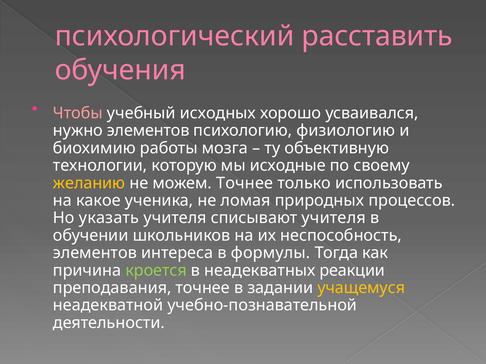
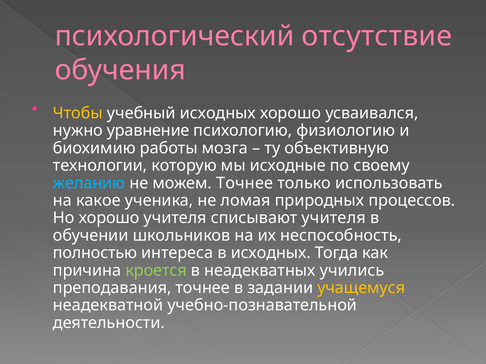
расставить: расставить -> отсутствие
Чтобы colour: pink -> yellow
нужно элементов: элементов -> уравнение
желанию colour: yellow -> light blue
Но указать: указать -> хорошо
элементов at (95, 253): элементов -> полностью
в формулы: формулы -> исходных
реакции: реакции -> учились
